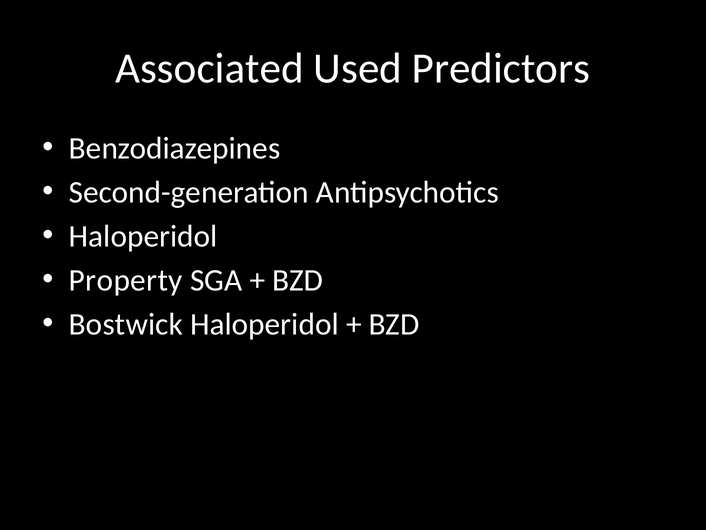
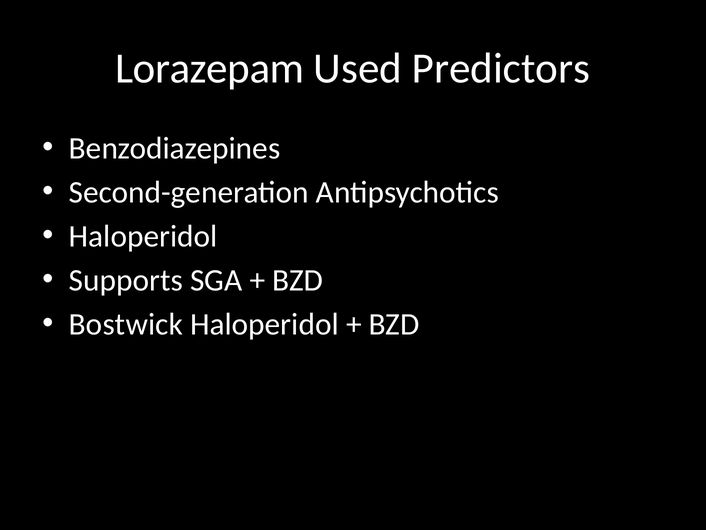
Associated: Associated -> Lorazepam
Property: Property -> Supports
